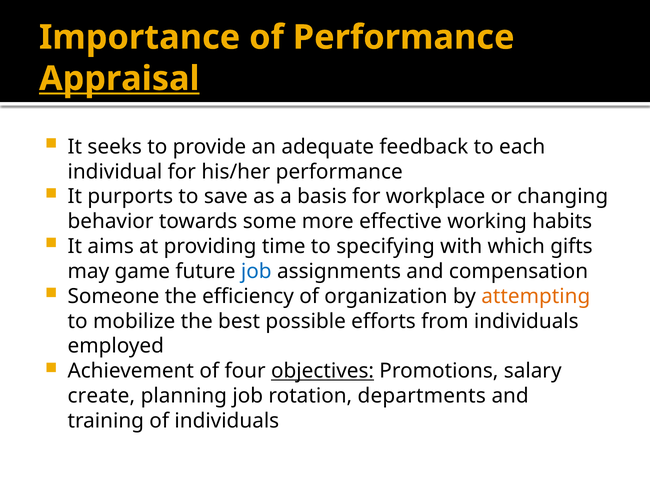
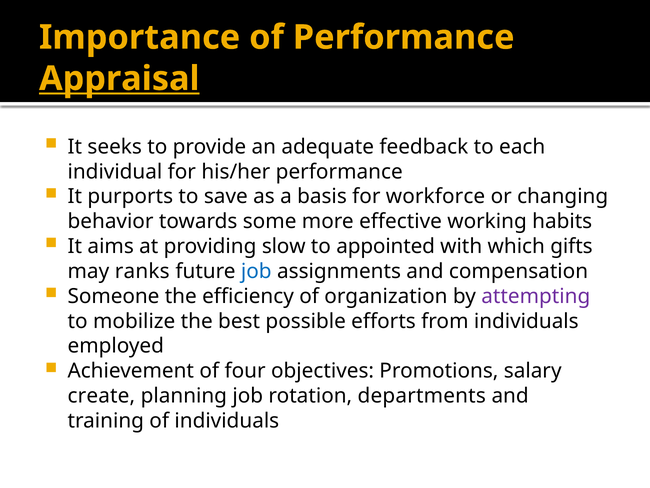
workplace: workplace -> workforce
time: time -> slow
specifying: specifying -> appointed
game: game -> ranks
attempting colour: orange -> purple
objectives underline: present -> none
